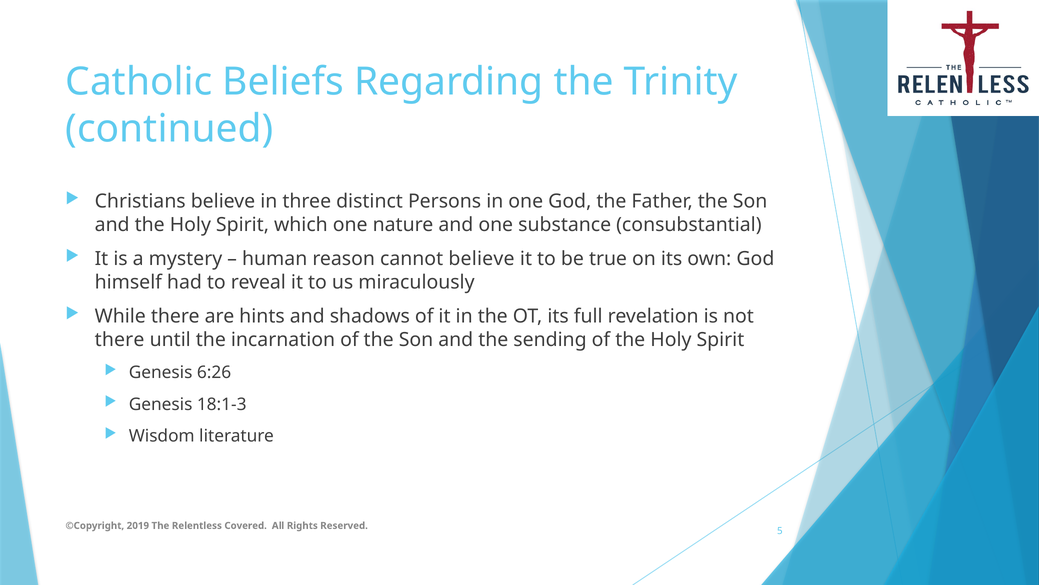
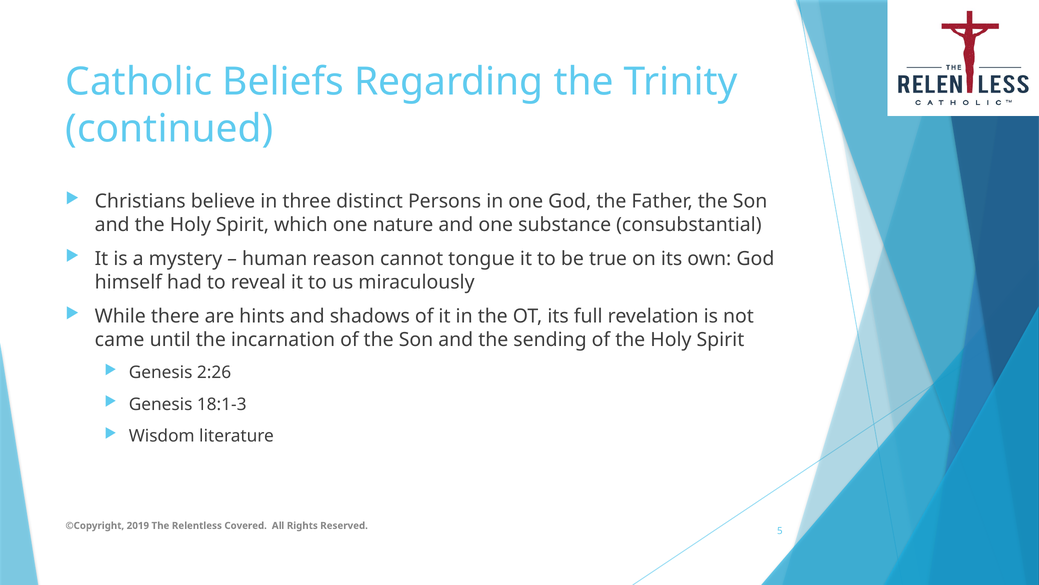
cannot believe: believe -> tongue
there at (120, 340): there -> came
6:26: 6:26 -> 2:26
